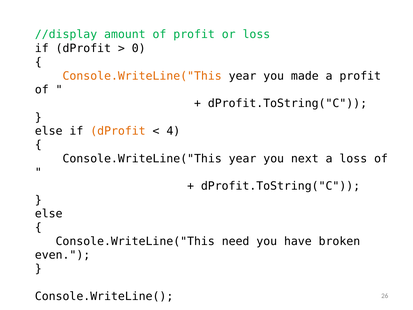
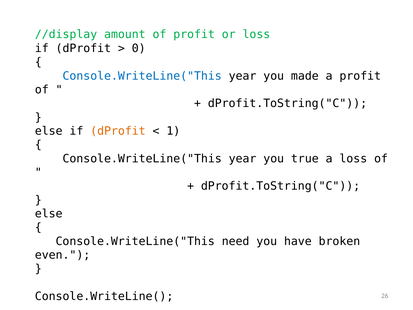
Console.WriteLine("This at (142, 76) colour: orange -> blue
4: 4 -> 1
next: next -> true
